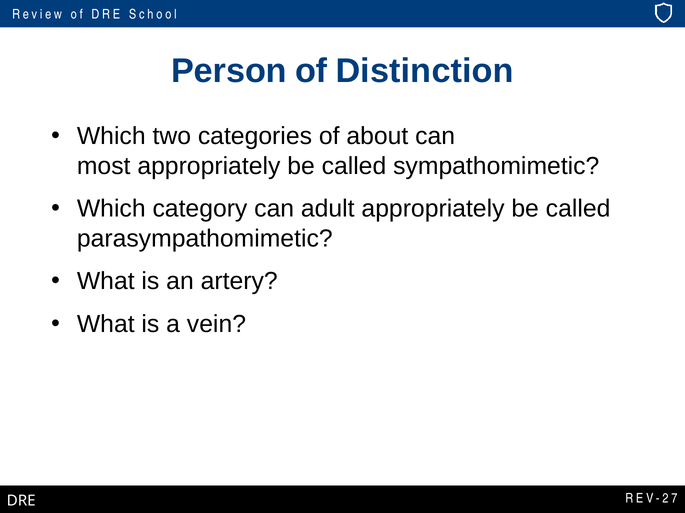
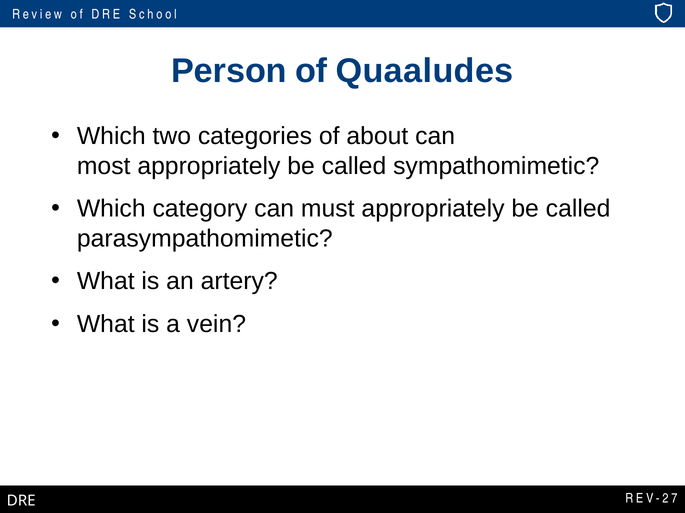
Distinction: Distinction -> Quaaludes
adult: adult -> must
